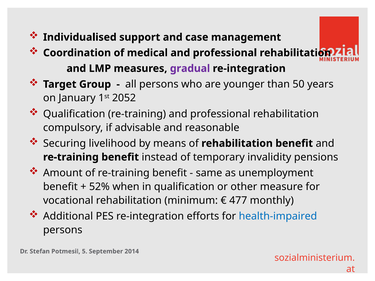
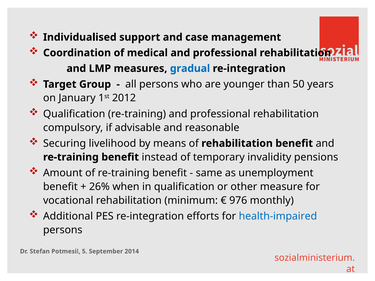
gradual colour: purple -> blue
2052: 2052 -> 2012
52%: 52% -> 26%
477: 477 -> 976
